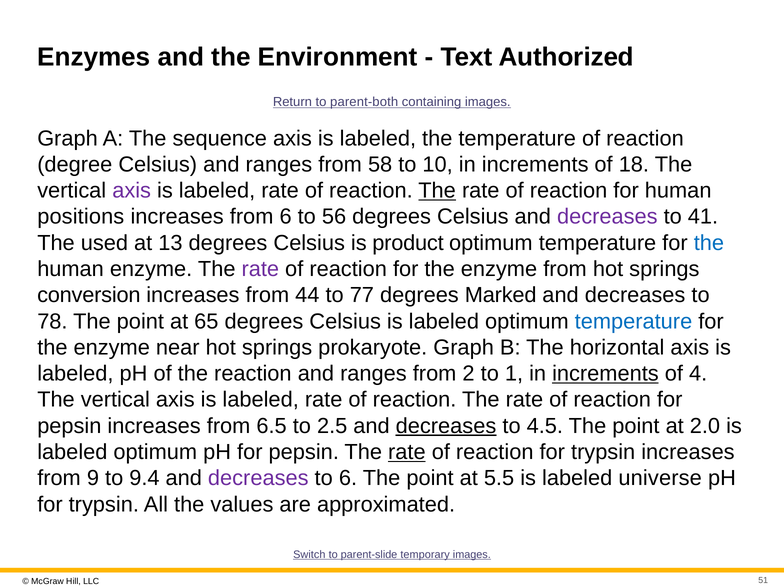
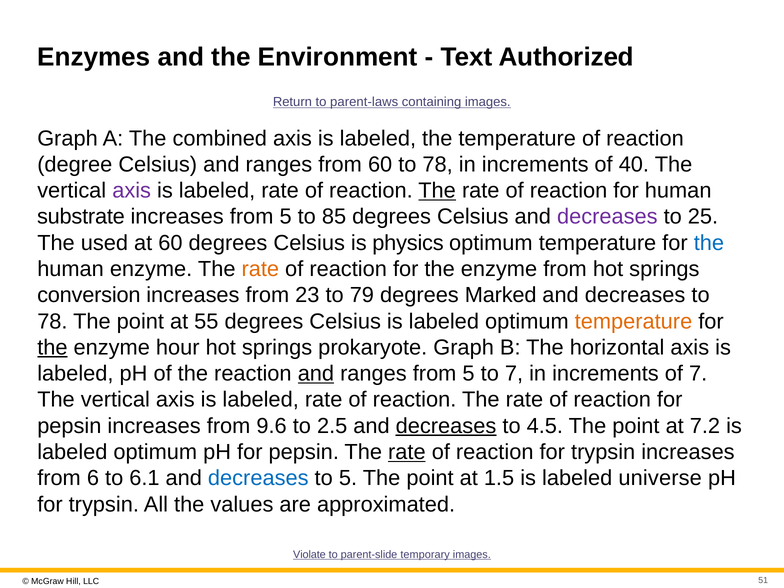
parent-both: parent-both -> parent-laws
sequence: sequence -> combined
from 58: 58 -> 60
10 at (438, 164): 10 -> 78
18: 18 -> 40
positions: positions -> substrate
increases from 6: 6 -> 5
56: 56 -> 85
41: 41 -> 25
at 13: 13 -> 60
product: product -> physics
rate at (260, 269) colour: purple -> orange
44: 44 -> 23
77: 77 -> 79
65: 65 -> 55
temperature at (633, 321) colour: blue -> orange
the at (52, 347) underline: none -> present
near: near -> hour
and at (316, 374) underline: none -> present
ranges from 2: 2 -> 5
to 1: 1 -> 7
increments at (605, 374) underline: present -> none
of 4: 4 -> 7
6.5: 6.5 -> 9.6
2.0: 2.0 -> 7.2
9: 9 -> 6
9.4: 9.4 -> 6.1
decreases at (258, 478) colour: purple -> blue
to 6: 6 -> 5
5.5: 5.5 -> 1.5
Switch: Switch -> Violate
